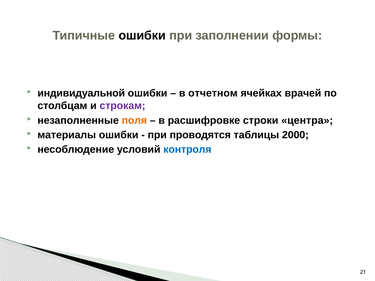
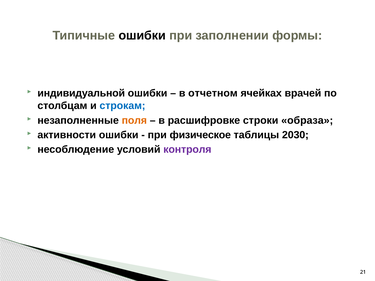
строкам colour: purple -> blue
центра: центра -> образа
материалы: материалы -> активности
проводятся: проводятся -> физическое
2000: 2000 -> 2030
контроля colour: blue -> purple
